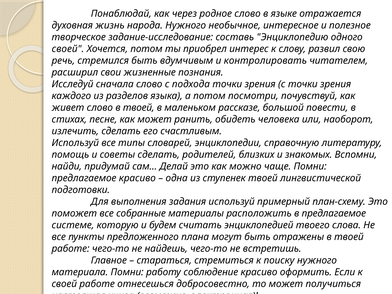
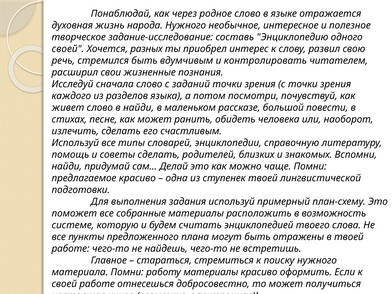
Хочется потом: потом -> разных
подхода: подхода -> заданий
слово в твоей: твоей -> найди
в предлагаемое: предлагаемое -> возможность
работу соблюдение: соблюдение -> материалы
